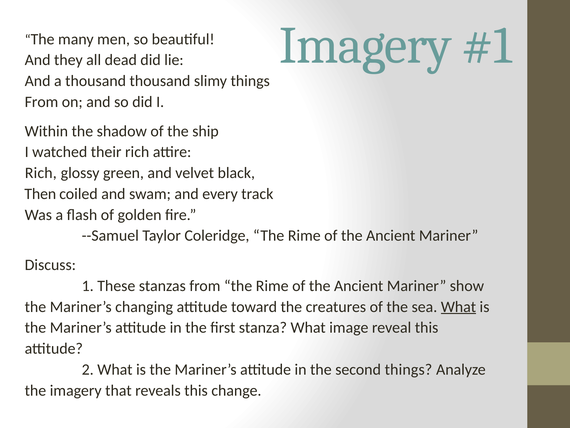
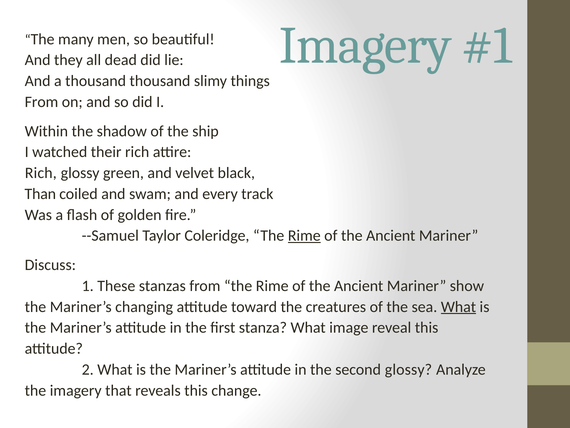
Then: Then -> Than
Rime at (304, 235) underline: none -> present
second things: things -> glossy
